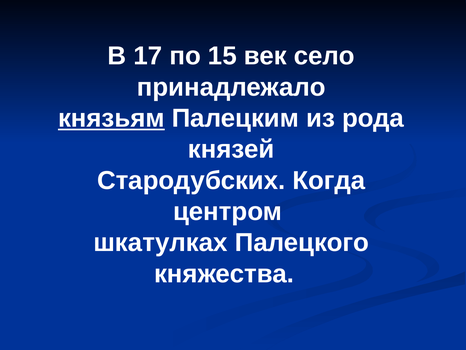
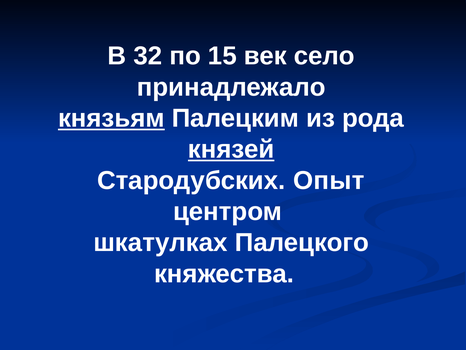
17: 17 -> 32
князей underline: none -> present
Когда: Когда -> Опыт
